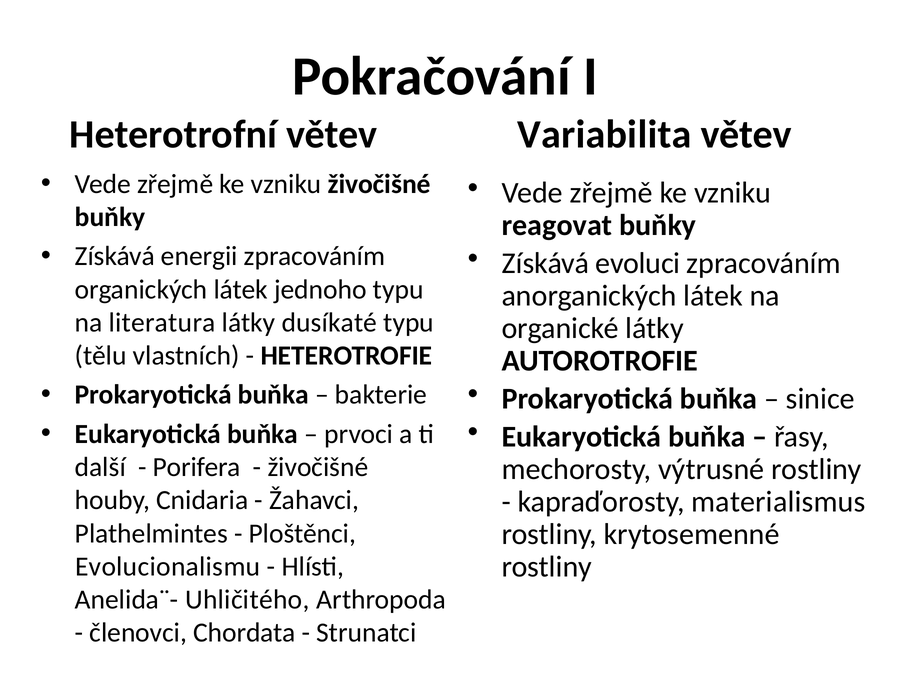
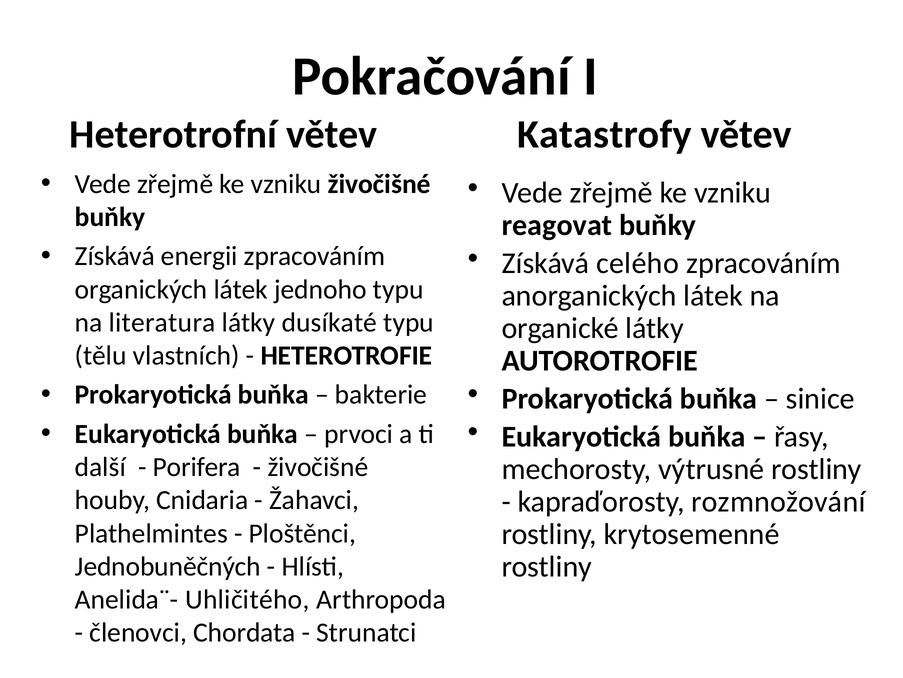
Variabilita: Variabilita -> Katastrofy
evoluci: evoluci -> celého
materialismus: materialismus -> rozmnožování
Evolucionalismu: Evolucionalismu -> Jednobuněčných
